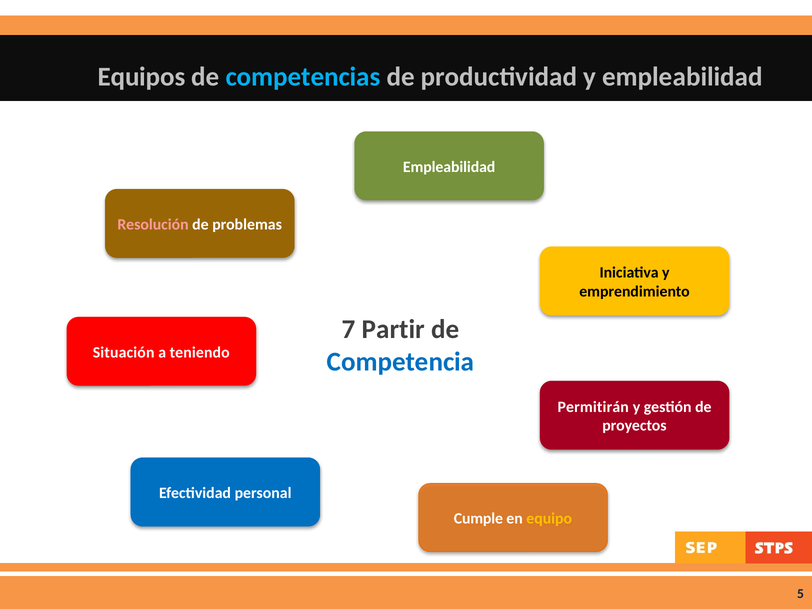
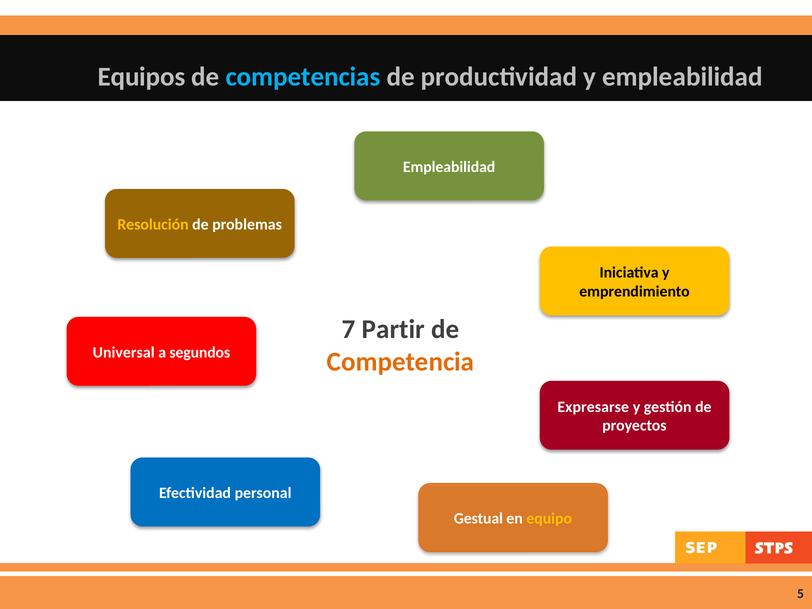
Resolución colour: pink -> yellow
Situación: Situación -> Universal
teniendo: teniendo -> segundos
Competencia colour: blue -> orange
Permitirán: Permitirán -> Expresarse
Cumple: Cumple -> Gestual
